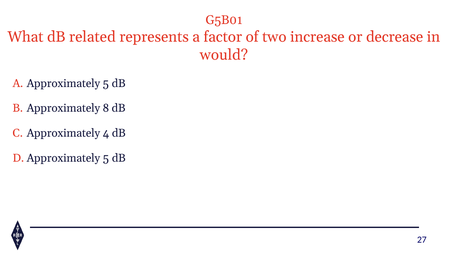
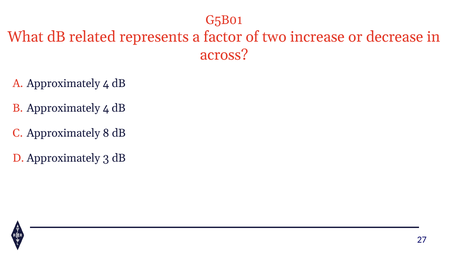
would: would -> across
A Approximately 5: 5 -> 4
8 at (106, 108): 8 -> 4
4: 4 -> 8
5 at (106, 158): 5 -> 3
